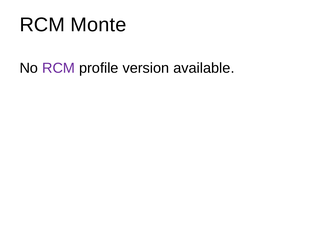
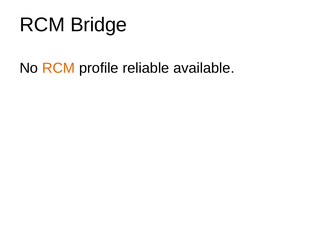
Monte: Monte -> Bridge
RCM at (59, 68) colour: purple -> orange
version: version -> reliable
